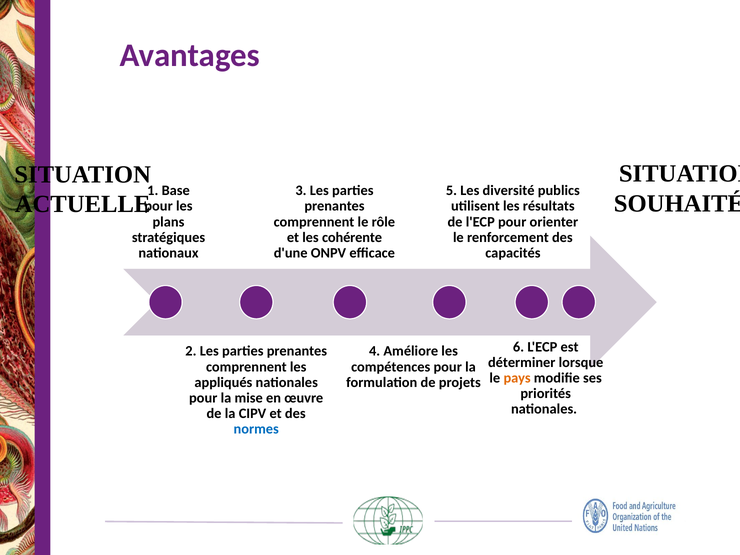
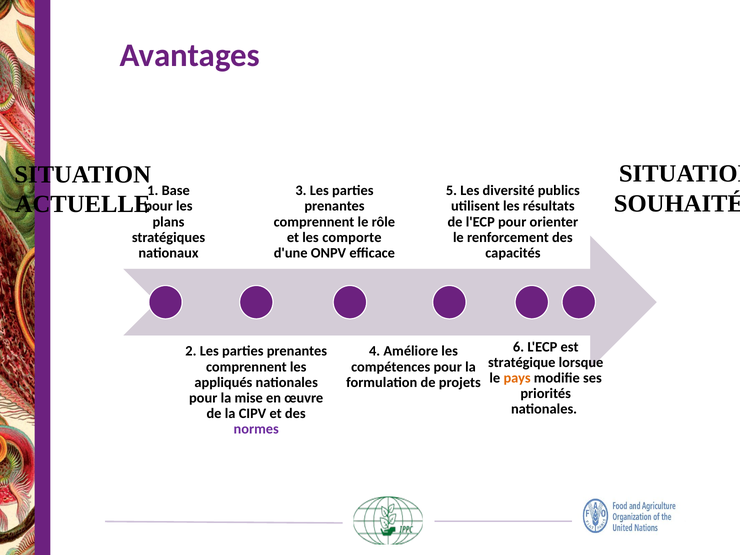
cohérente: cohérente -> comporte
déterminer: déterminer -> stratégique
normes colour: blue -> purple
